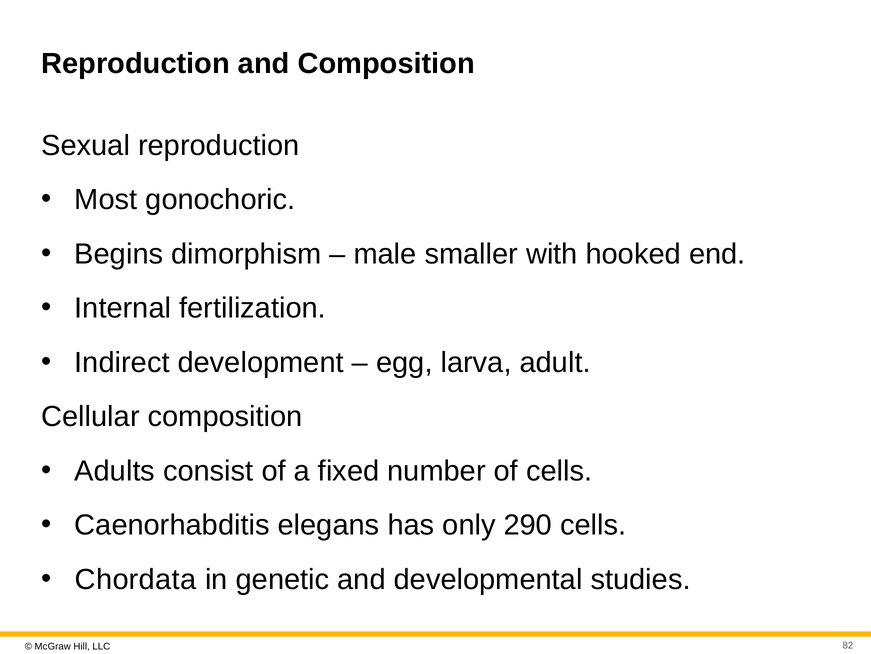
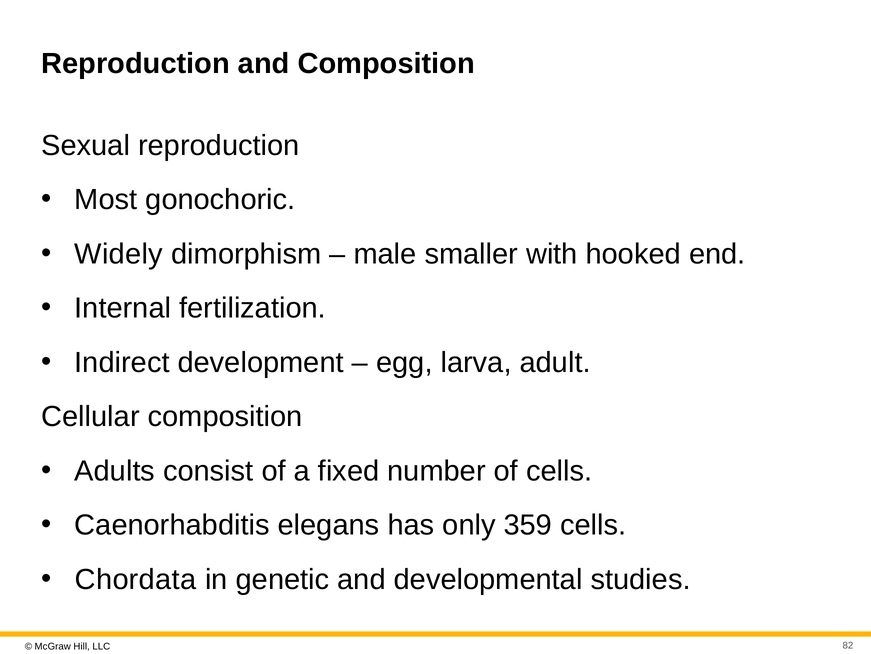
Begins: Begins -> Widely
290: 290 -> 359
